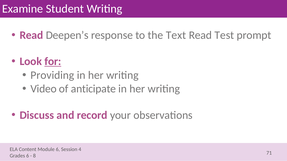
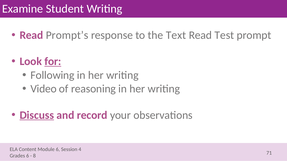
Deepen’s: Deepen’s -> Prompt’s
Providing: Providing -> Following
anticipate: anticipate -> reasoning
Discuss underline: none -> present
